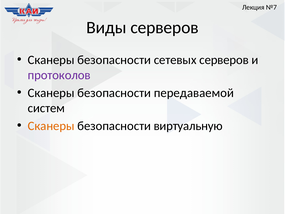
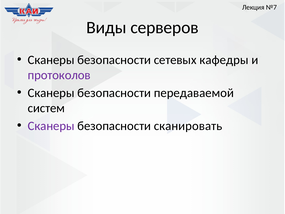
сетевых серверов: серверов -> кафедры
Сканеры at (51, 126) colour: orange -> purple
виртуальную: виртуальную -> сканировать
